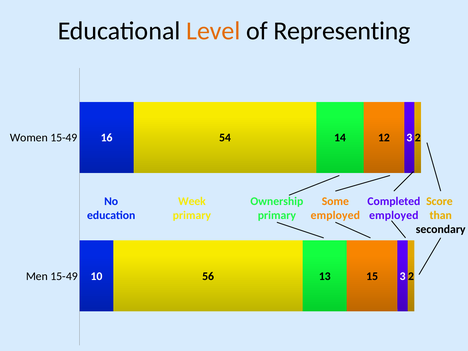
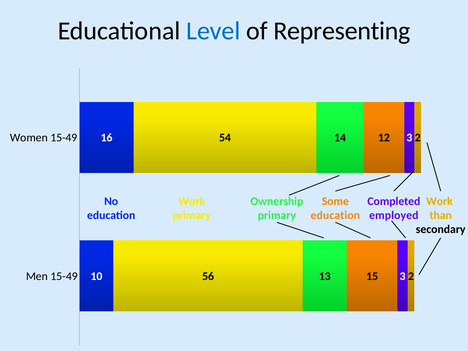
Level colour: orange -> blue
Week at (192, 201): Week -> Work
Score at (439, 201): Score -> Work
employed at (335, 215): employed -> education
